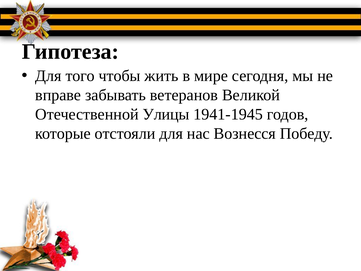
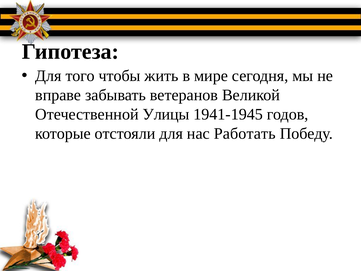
Вознесся: Вознесся -> Работать
